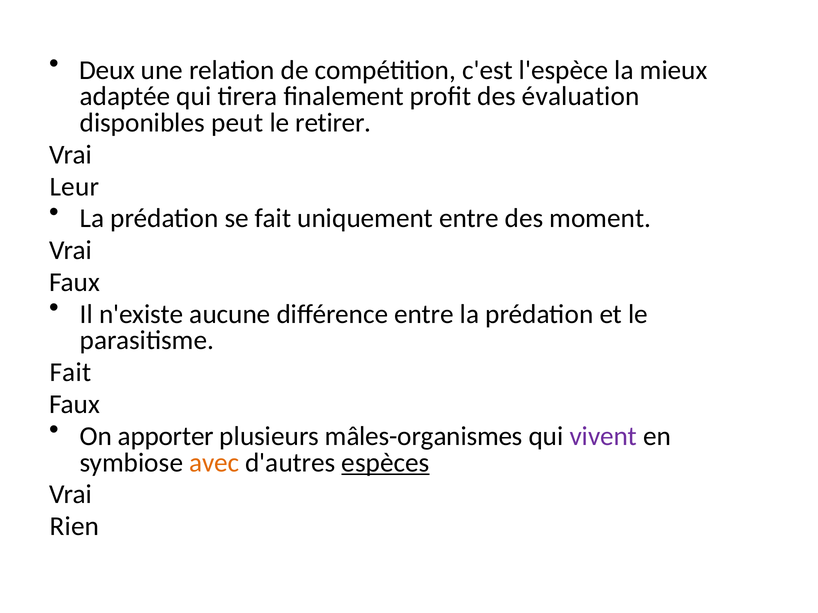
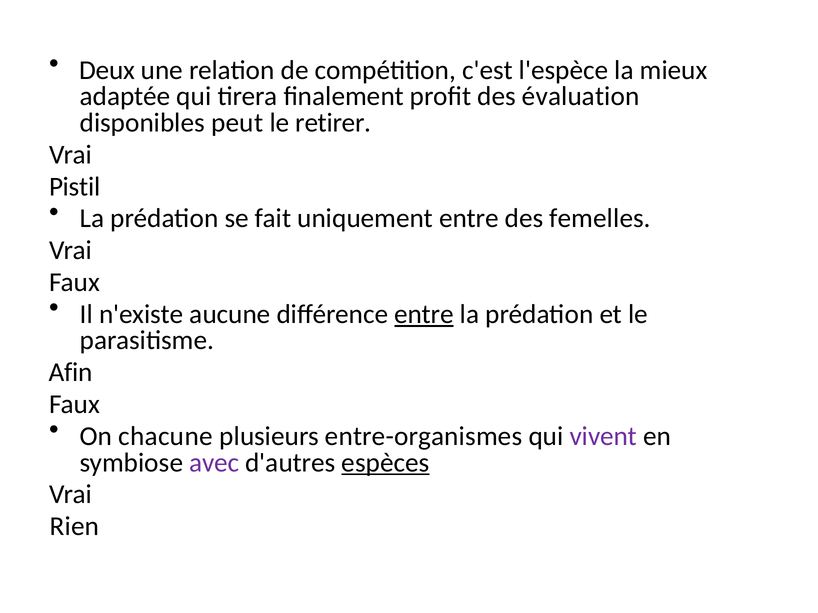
Leur: Leur -> Pistil
moment: moment -> femelles
entre at (424, 315) underline: none -> present
Fait at (70, 373): Fait -> Afin
apporter: apporter -> chacune
mâles-organismes: mâles-organismes -> entre-organismes
avec colour: orange -> purple
